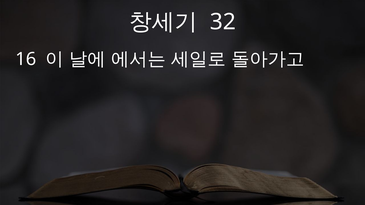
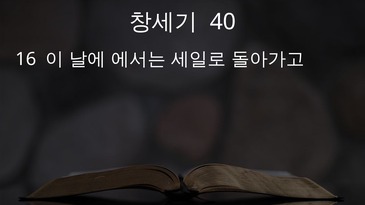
32: 32 -> 40
